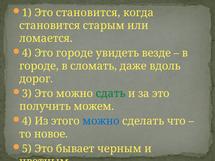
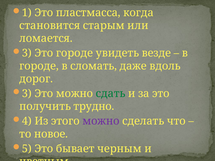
Это становится: становится -> пластмасса
4 at (27, 53): 4 -> 3
можем: можем -> трудно
можно at (101, 121) colour: blue -> purple
